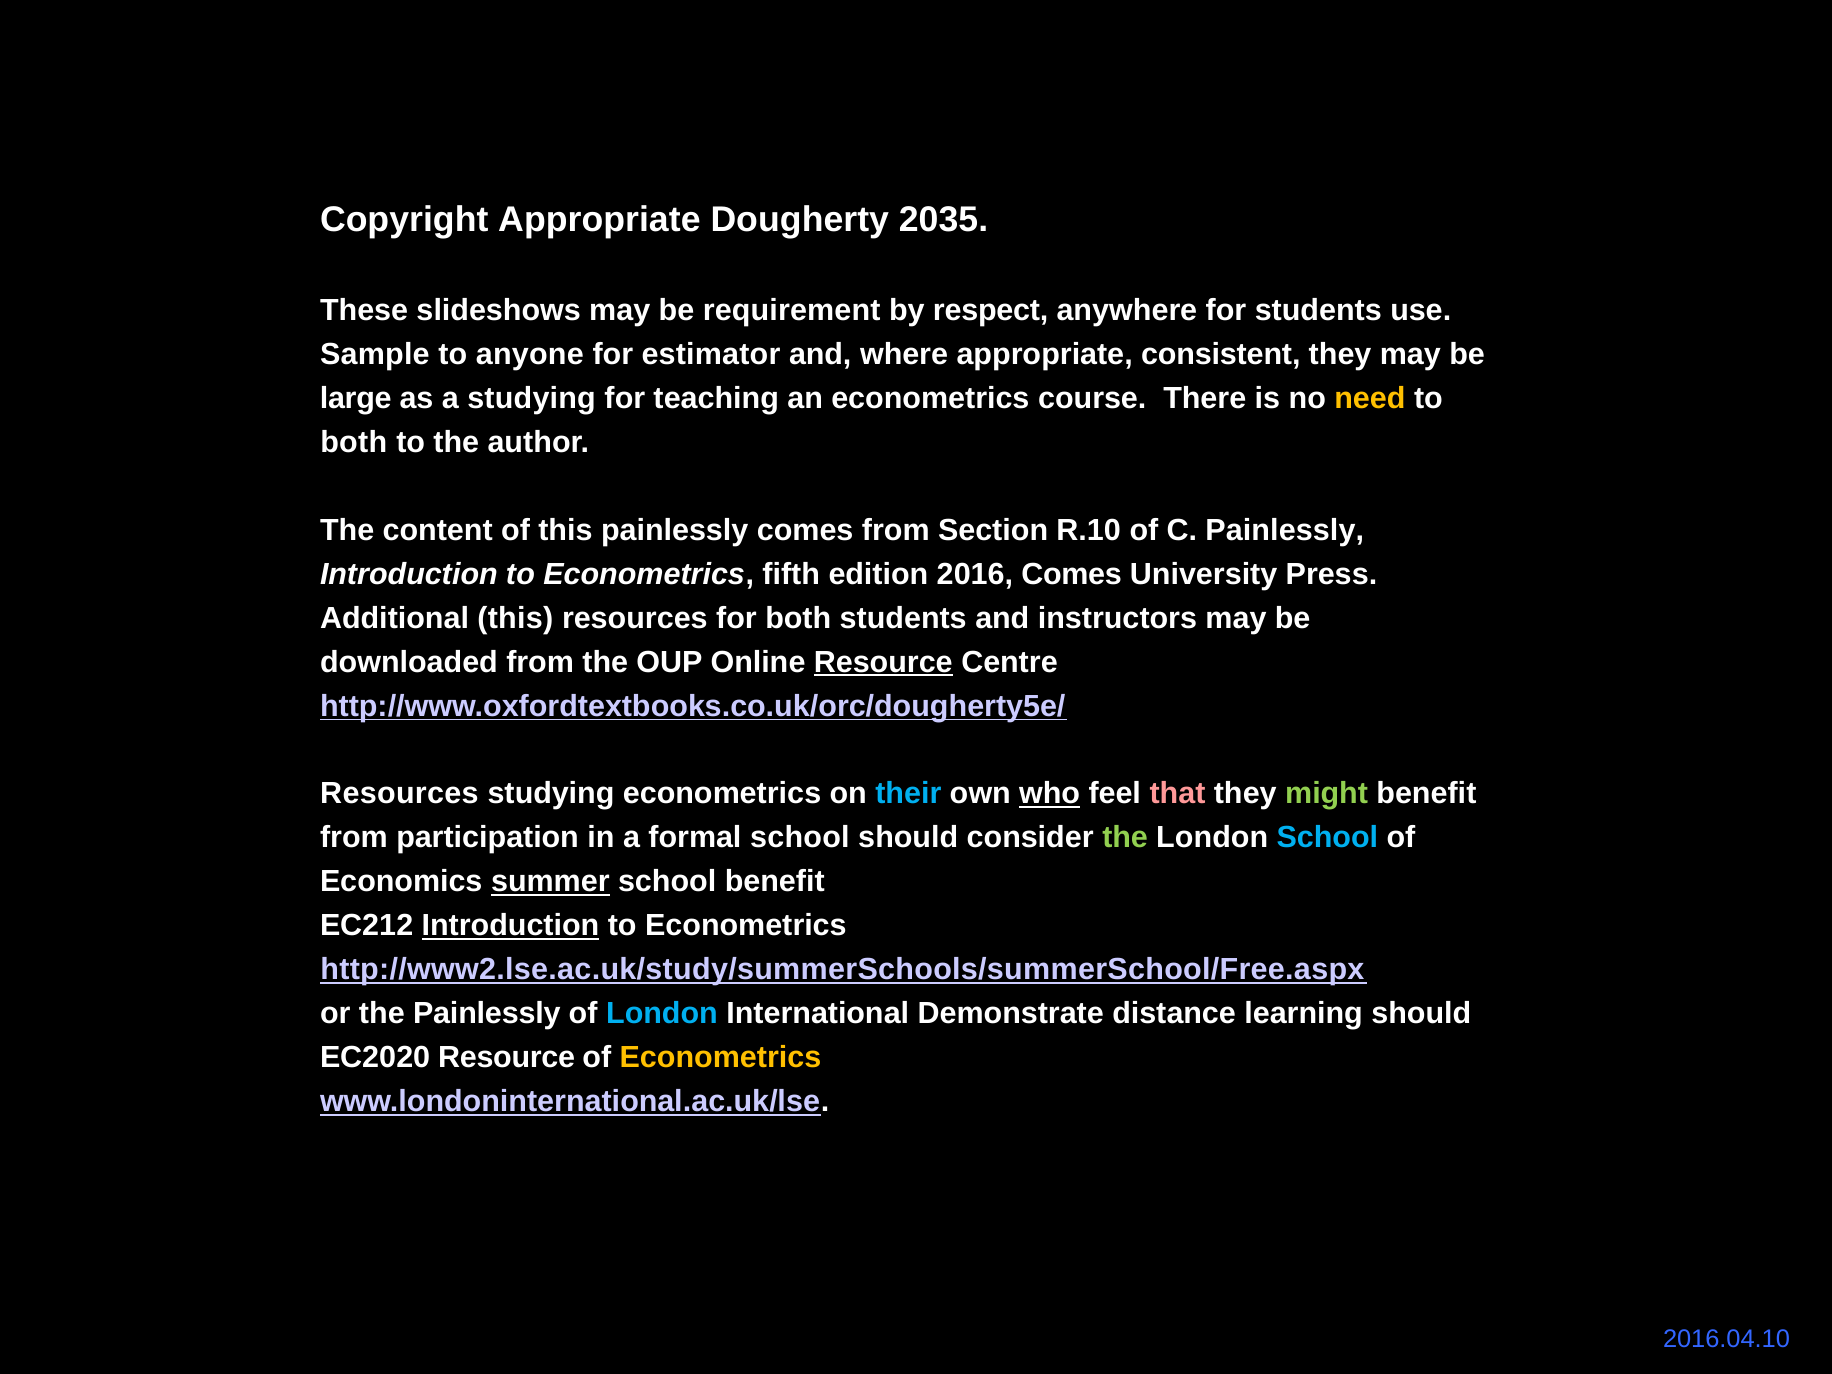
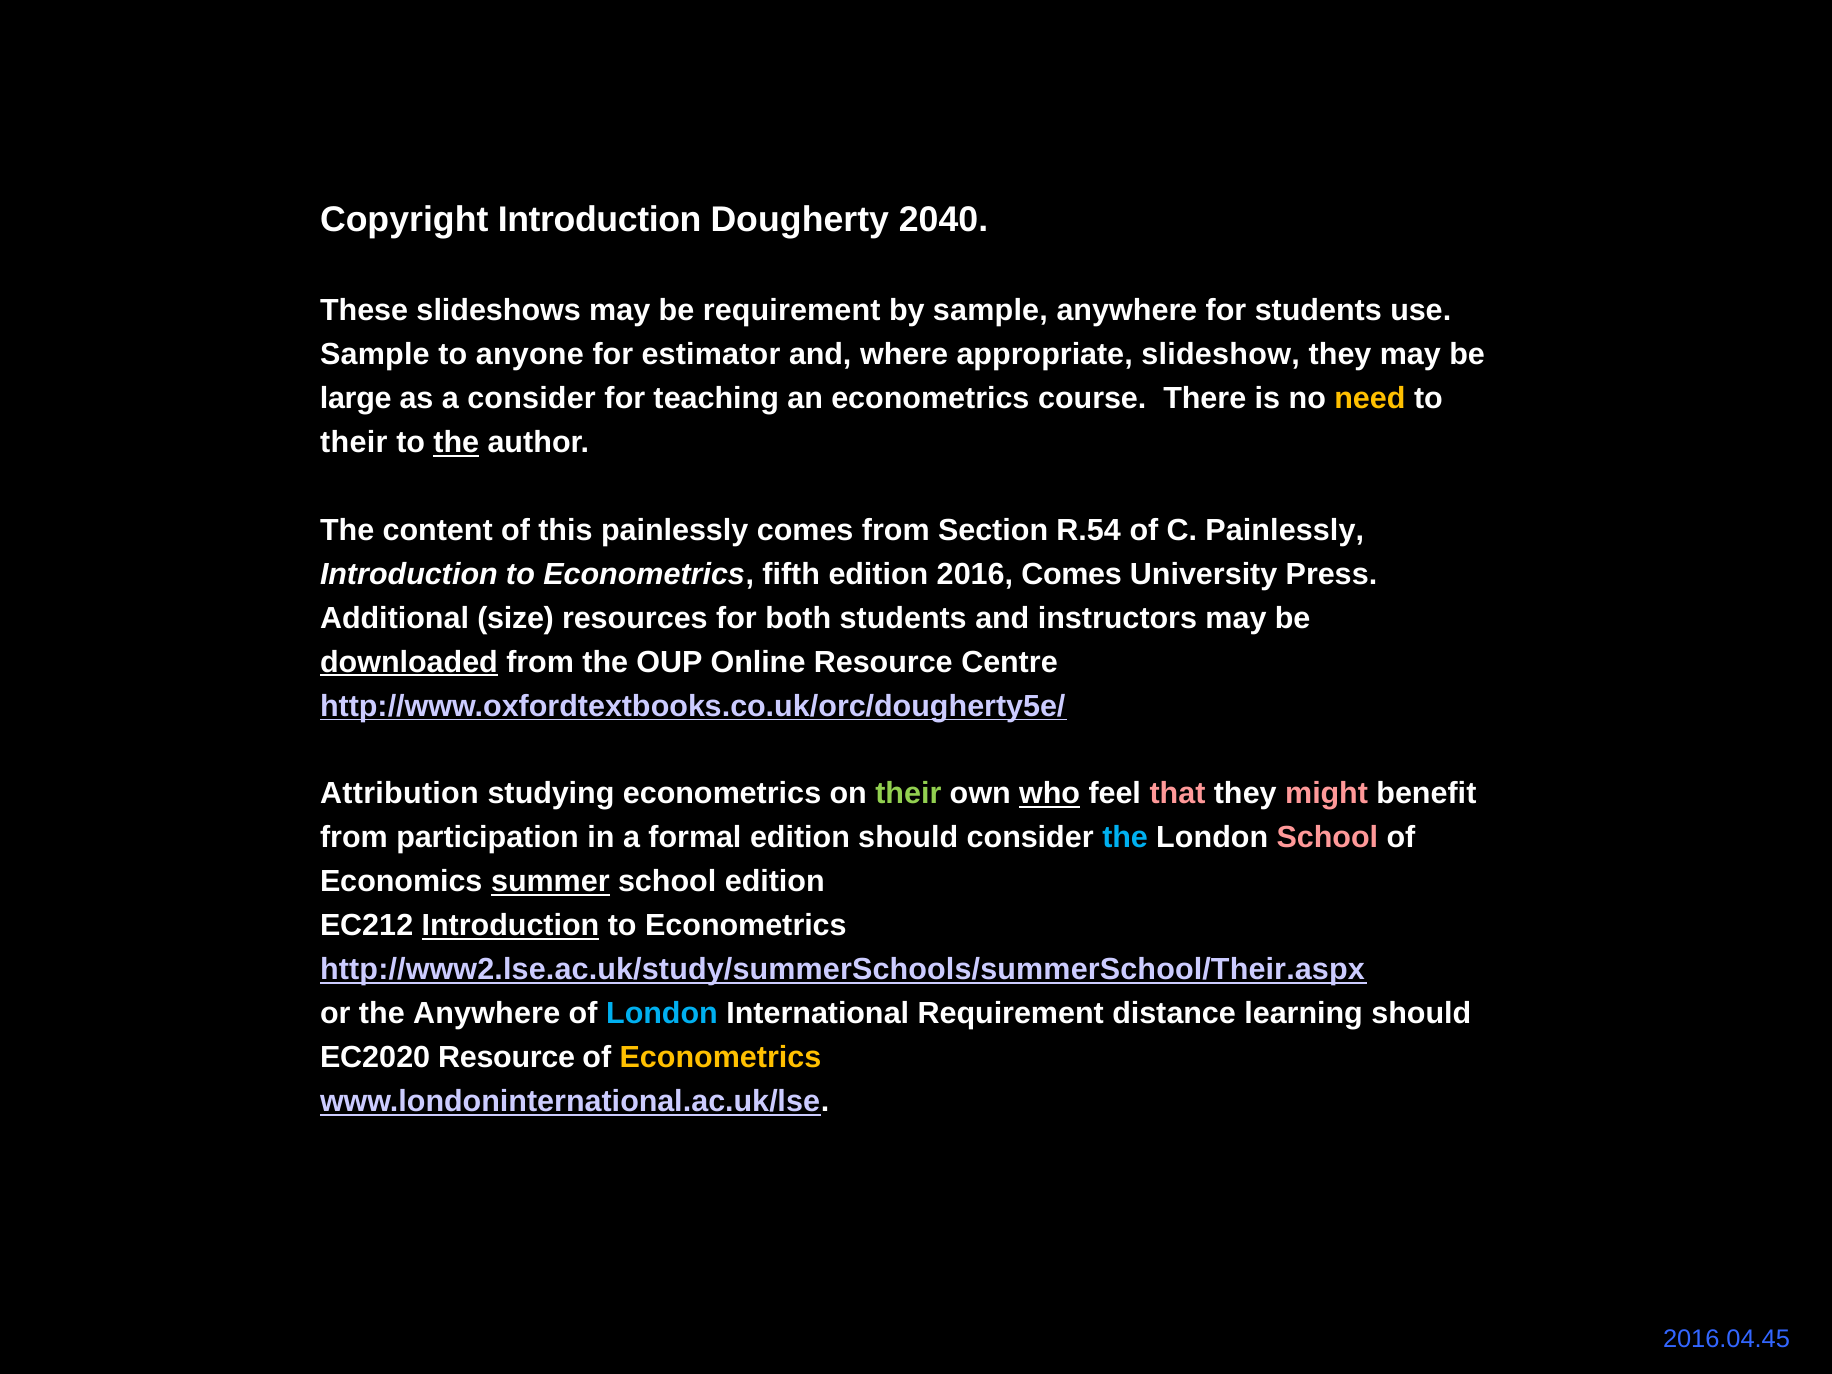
Copyright Appropriate: Appropriate -> Introduction
2035: 2035 -> 2040
by respect: respect -> sample
consistent: consistent -> slideshow
a studying: studying -> consider
both at (354, 443): both -> their
the at (456, 443) underline: none -> present
R.10: R.10 -> R.54
Additional this: this -> size
downloaded underline: none -> present
Resource at (883, 662) underline: present -> none
Resources at (399, 794): Resources -> Attribution
their at (908, 794) colour: light blue -> light green
might colour: light green -> pink
formal school: school -> edition
the at (1125, 838) colour: light green -> light blue
School at (1327, 838) colour: light blue -> pink
school benefit: benefit -> edition
http://www2.lse.ac.uk/study/summerSchools/summerSchool/Free.aspx: http://www2.lse.ac.uk/study/summerSchools/summerSchool/Free.aspx -> http://www2.lse.ac.uk/study/summerSchools/summerSchool/Their.aspx
the Painlessly: Painlessly -> Anywhere
International Demonstrate: Demonstrate -> Requirement
2016.04.10: 2016.04.10 -> 2016.04.45
